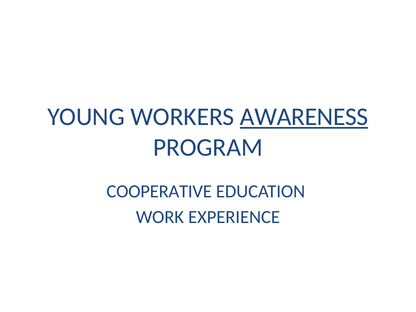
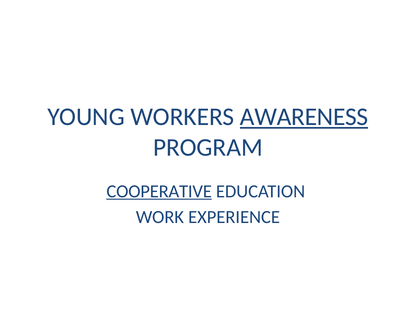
COOPERATIVE underline: none -> present
